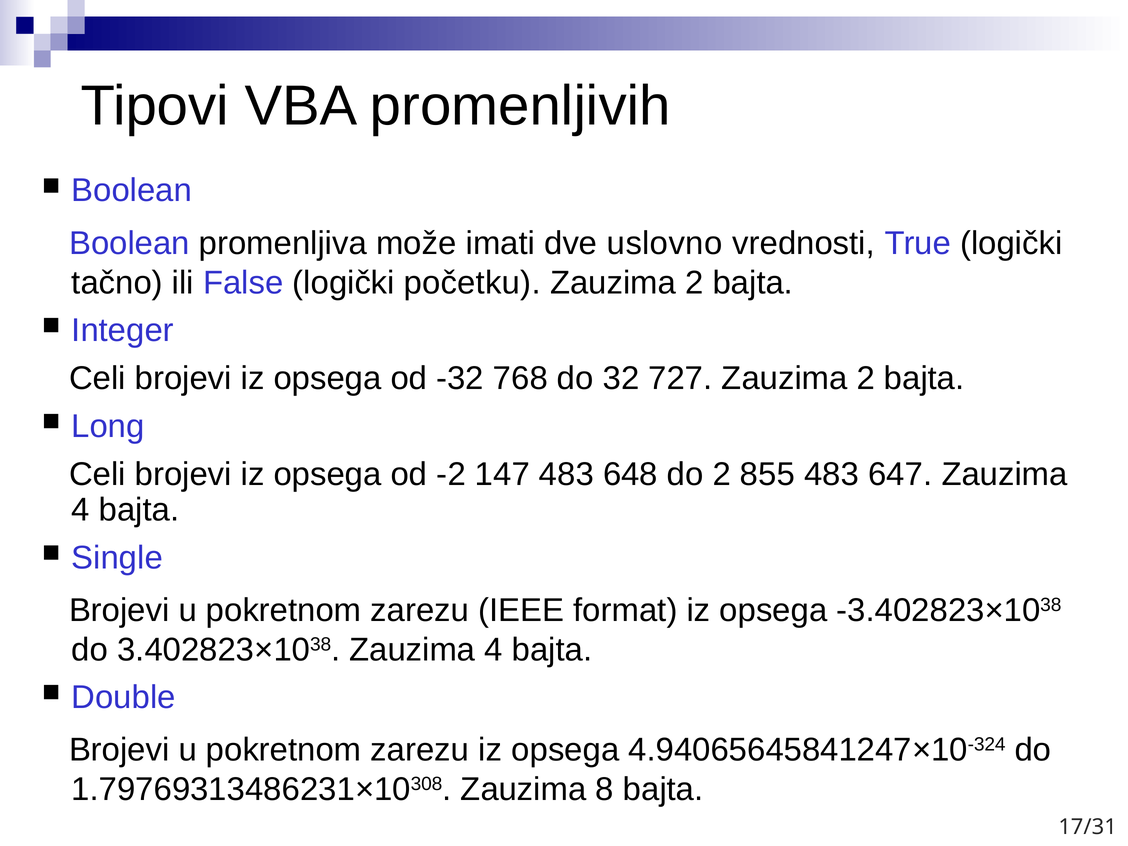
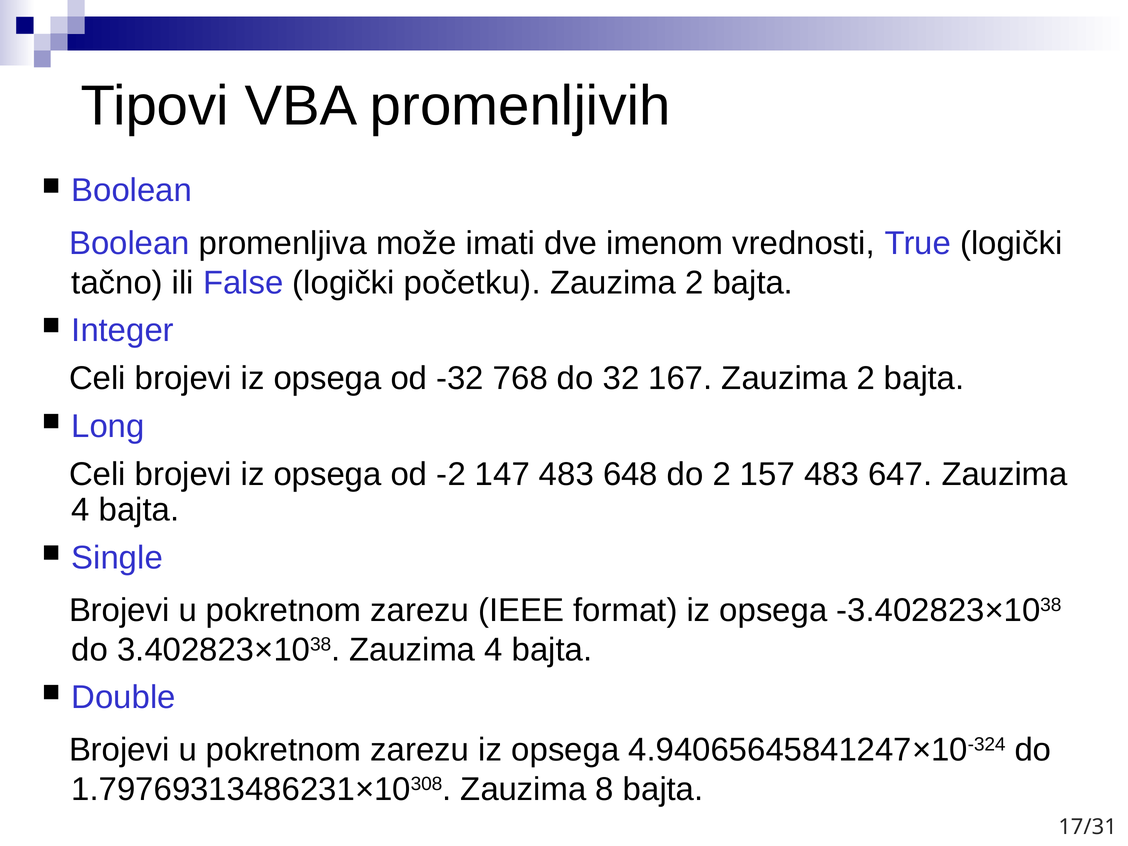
uslovno: uslovno -> imenom
727: 727 -> 167
855: 855 -> 157
